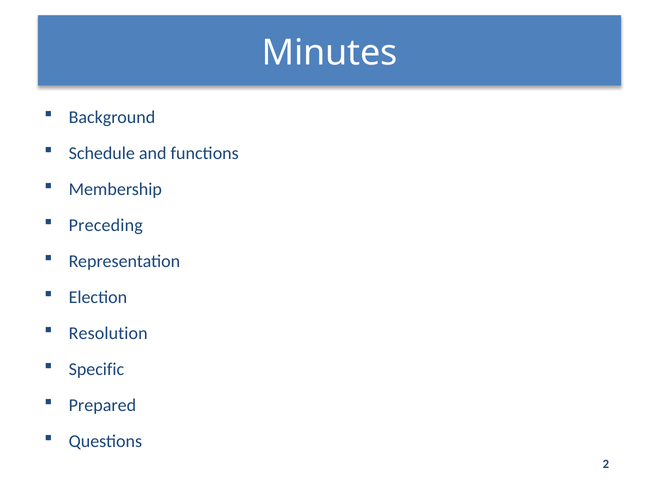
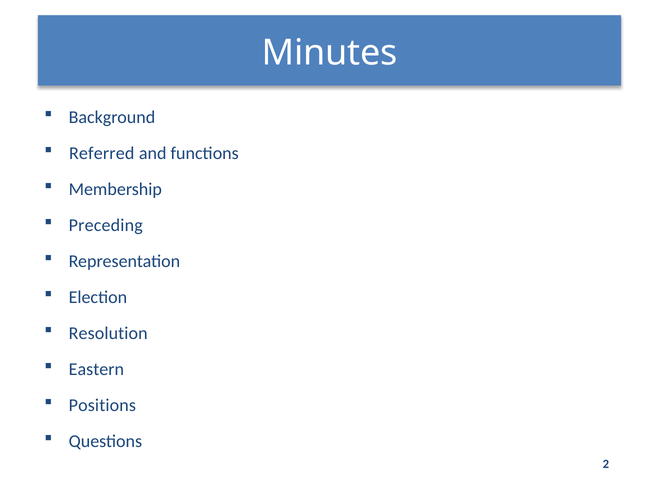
Schedule: Schedule -> Referred
Specific: Specific -> Eastern
Prepared: Prepared -> Positions
